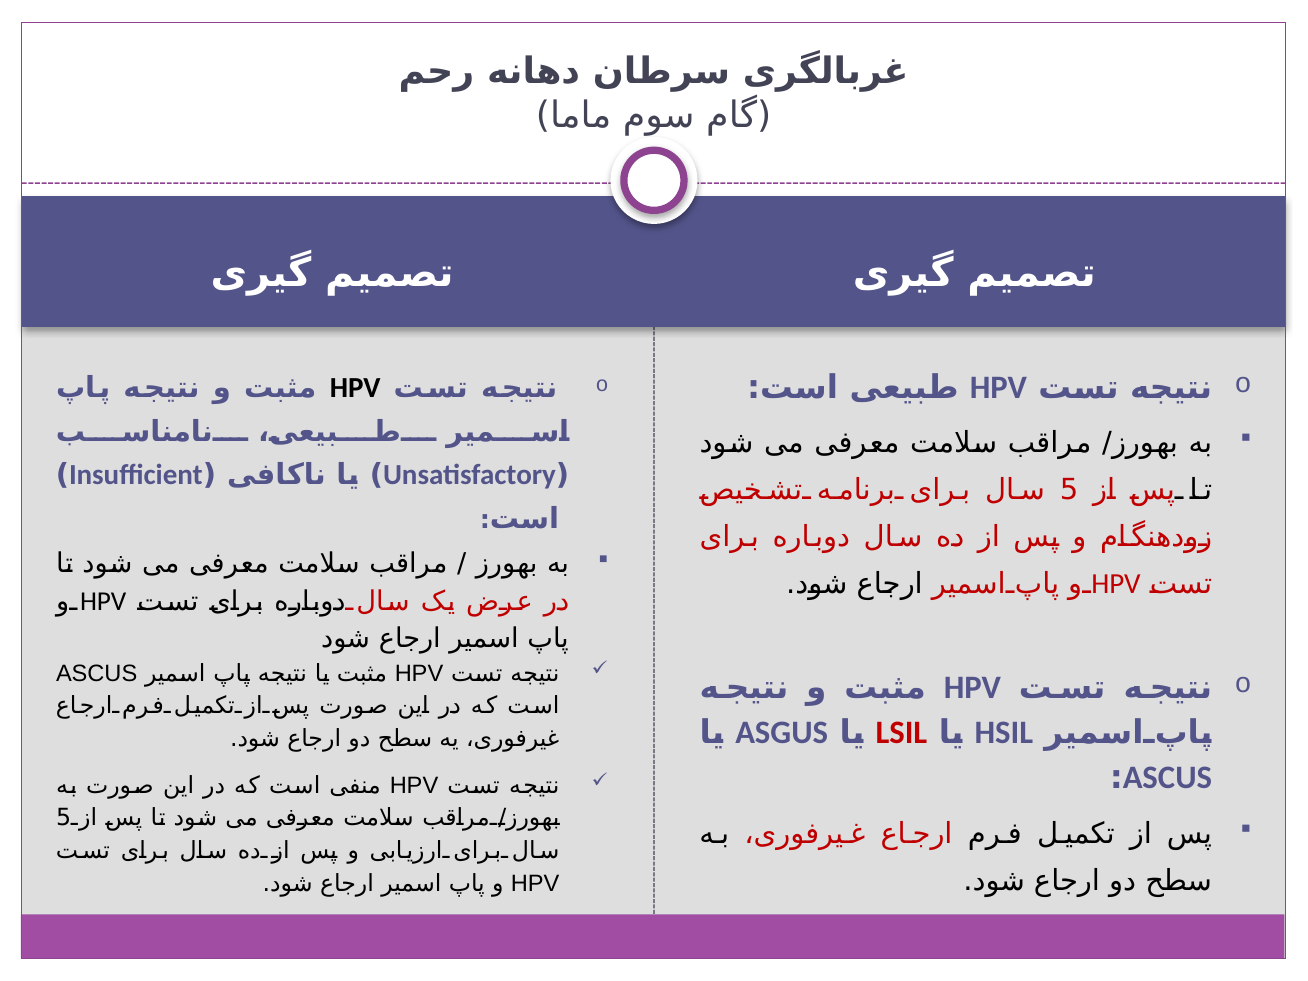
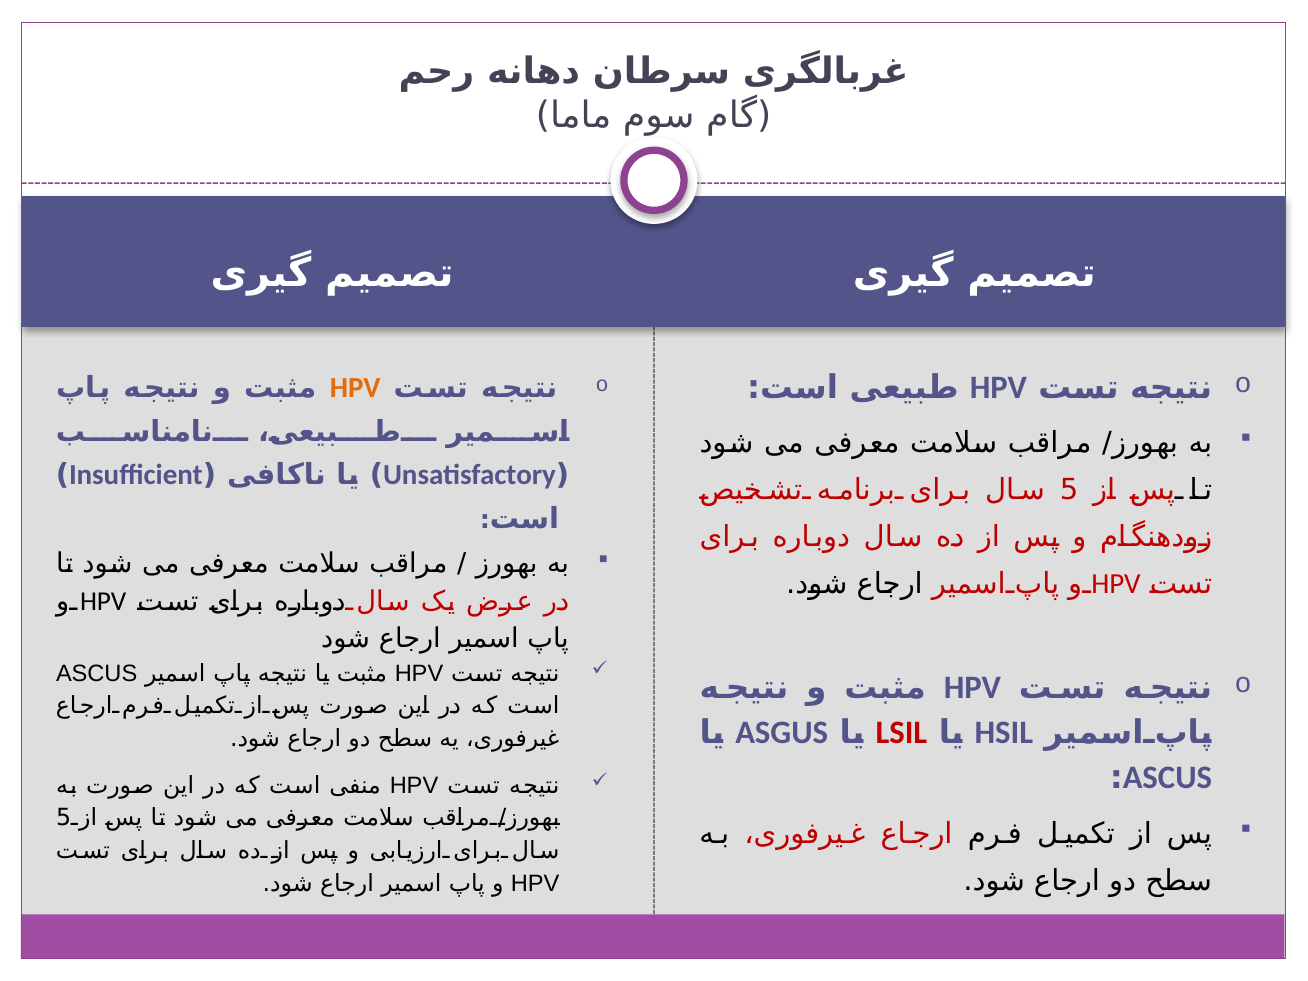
HPV at (355, 388) colour: black -> orange
